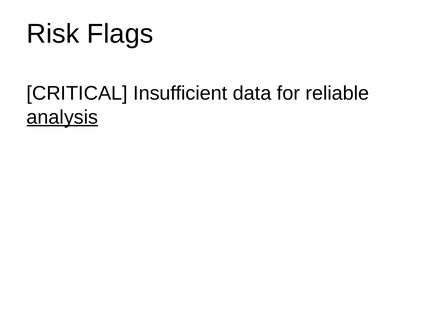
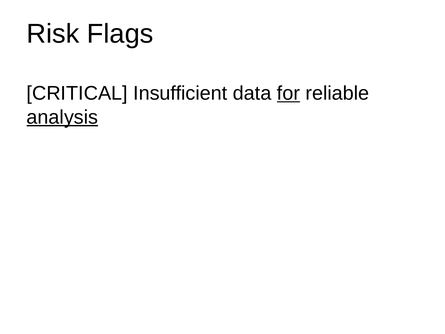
for underline: none -> present
